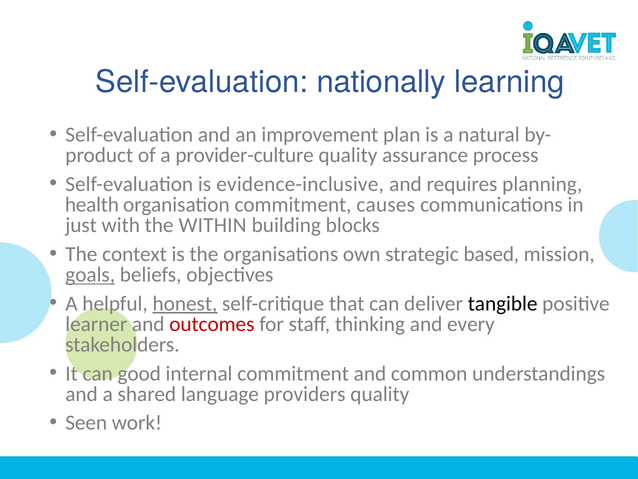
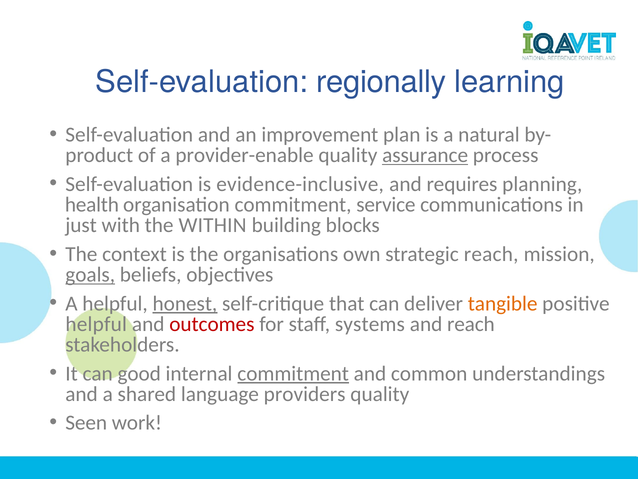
nationally: nationally -> regionally
provider-culture: provider-culture -> provider-enable
assurance underline: none -> present
causes: causes -> service
strategic based: based -> reach
tangible colour: black -> orange
learner at (96, 324): learner -> helpful
thinking: thinking -> systems
and every: every -> reach
commitment at (293, 373) underline: none -> present
